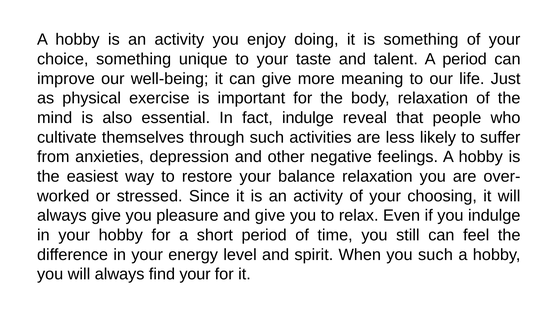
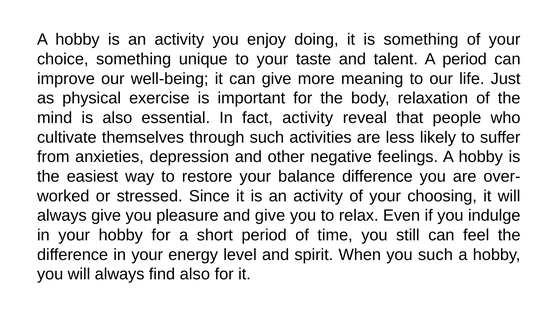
fact indulge: indulge -> activity
balance relaxation: relaxation -> difference
find your: your -> also
